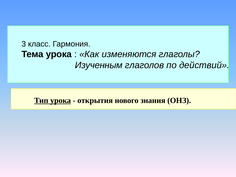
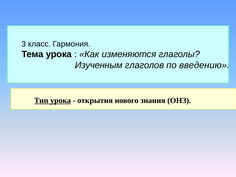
действий: действий -> введению
